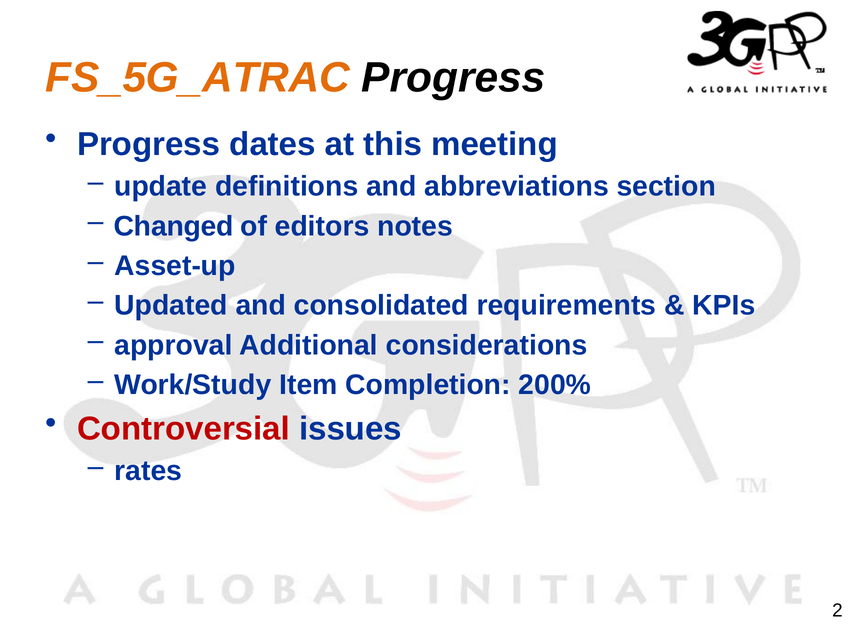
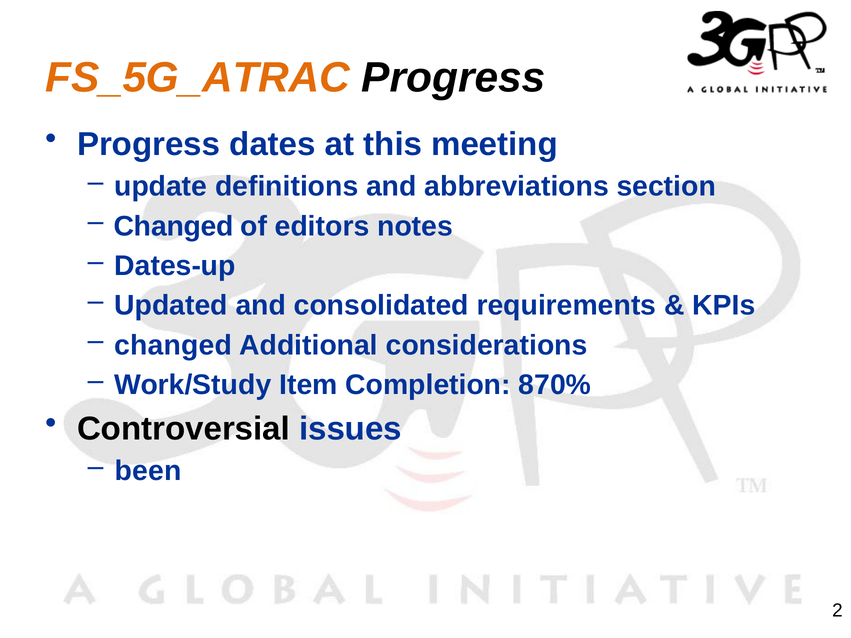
Asset-up: Asset-up -> Dates-up
approval at (173, 345): approval -> changed
200%: 200% -> 870%
Controversial colour: red -> black
rates: rates -> been
